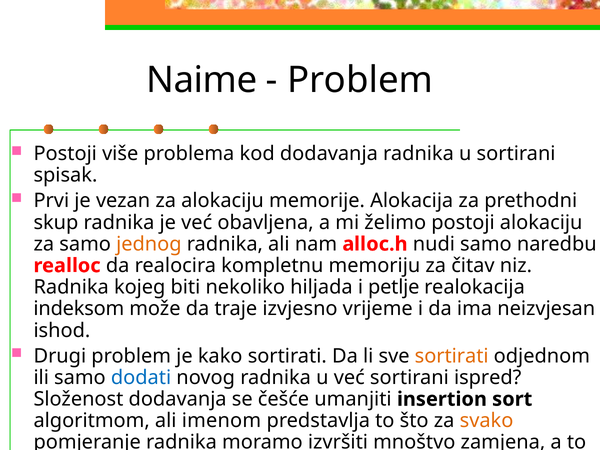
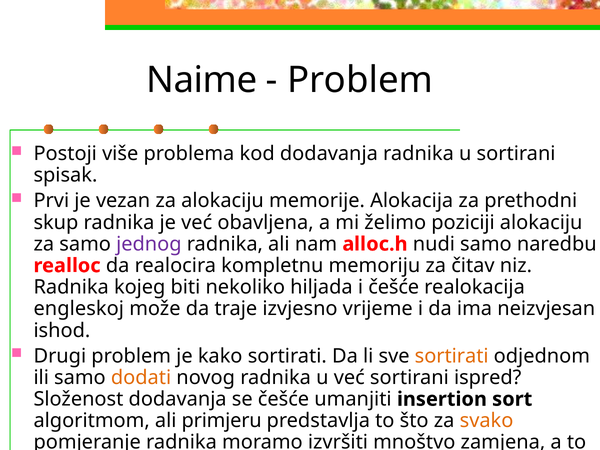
želimo postoji: postoji -> poziciji
jednog colour: orange -> purple
i petlje: petlje -> češće
indeksom: indeksom -> engleskoj
dodati colour: blue -> orange
imenom: imenom -> primjeru
